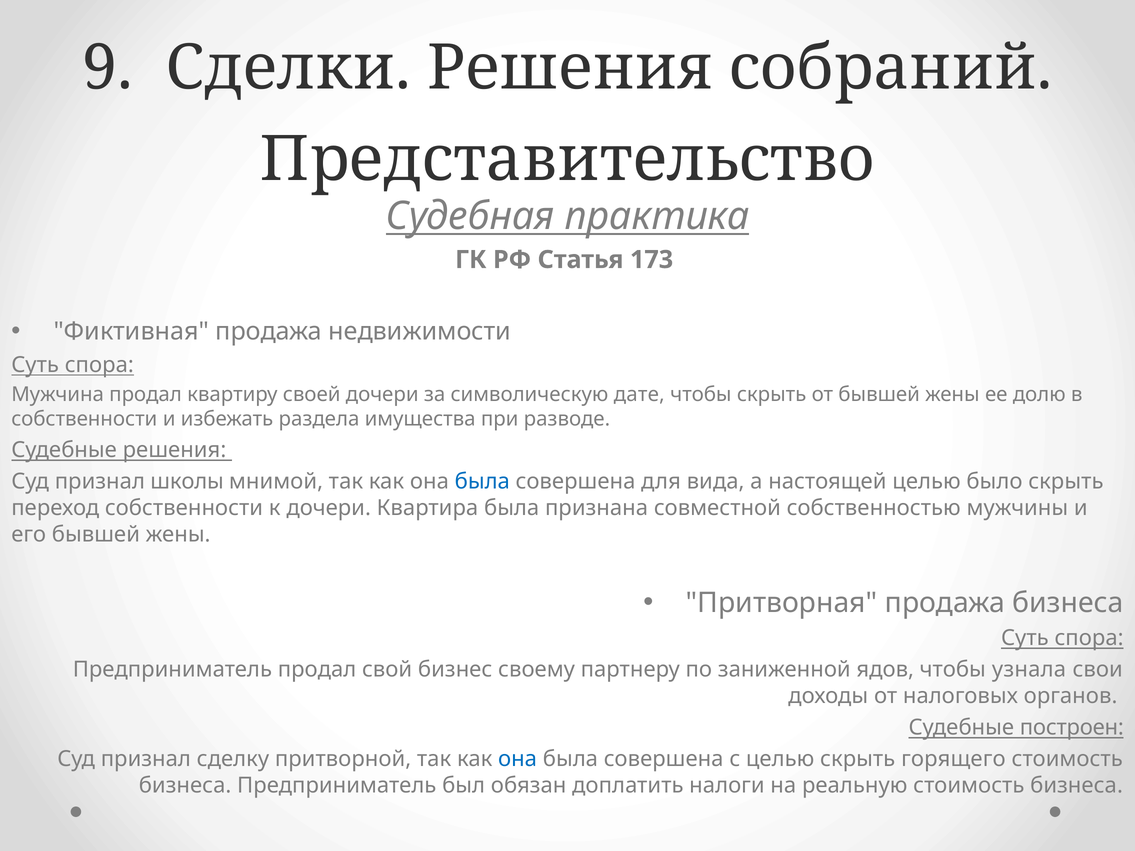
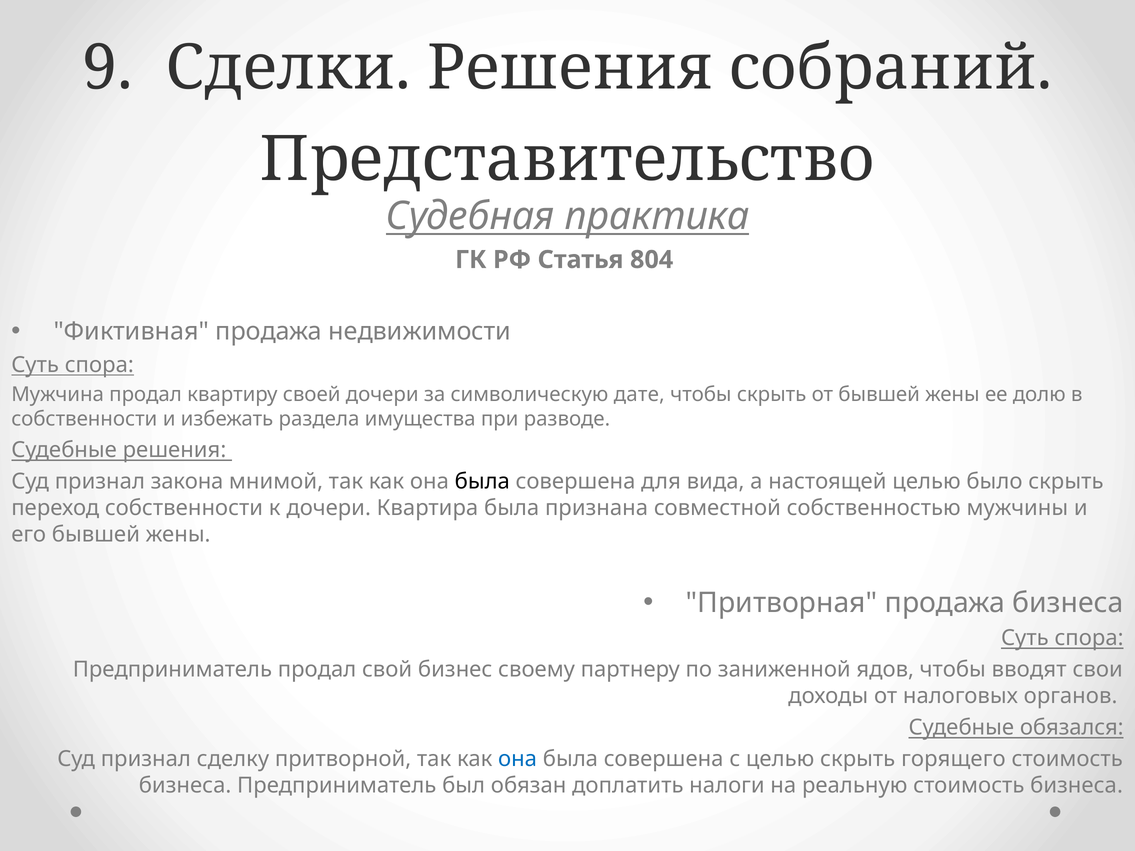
173: 173 -> 804
школы: школы -> закона
была at (482, 482) colour: blue -> black
узнала: узнала -> вводят
построен: построен -> обязался
